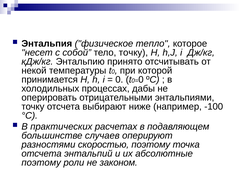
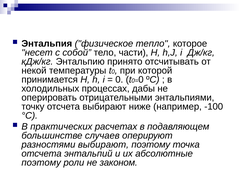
тело точку: точку -> части
разностями скоростью: скоростью -> выбирают
